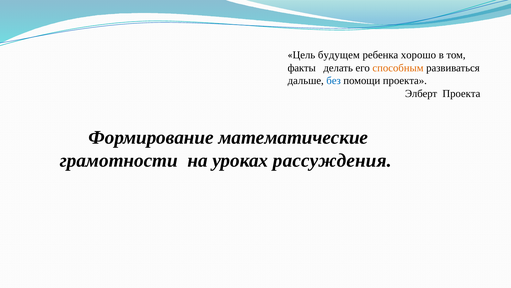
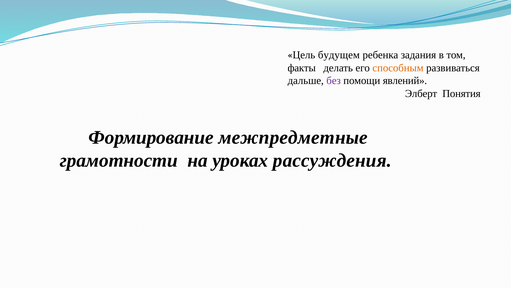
хорошо: хорошо -> задания
без colour: blue -> purple
помощи проекта: проекта -> явлений
Элберт Проекта: Проекта -> Понятия
математические: математические -> межпредметные
